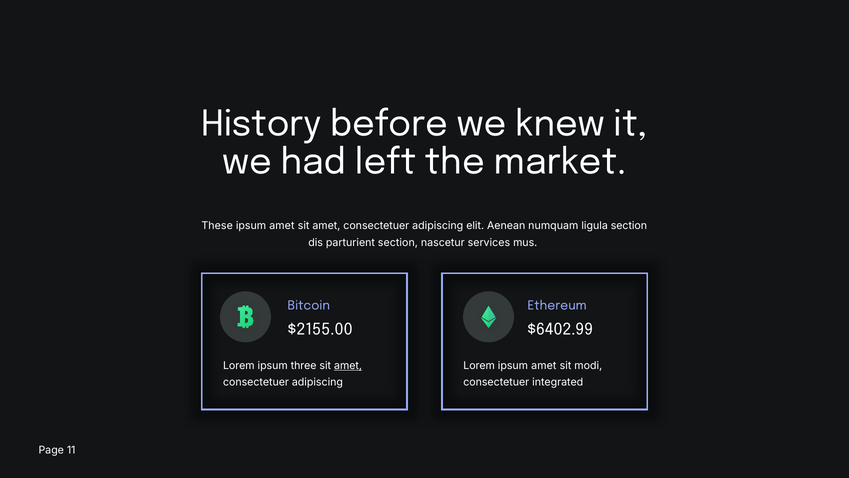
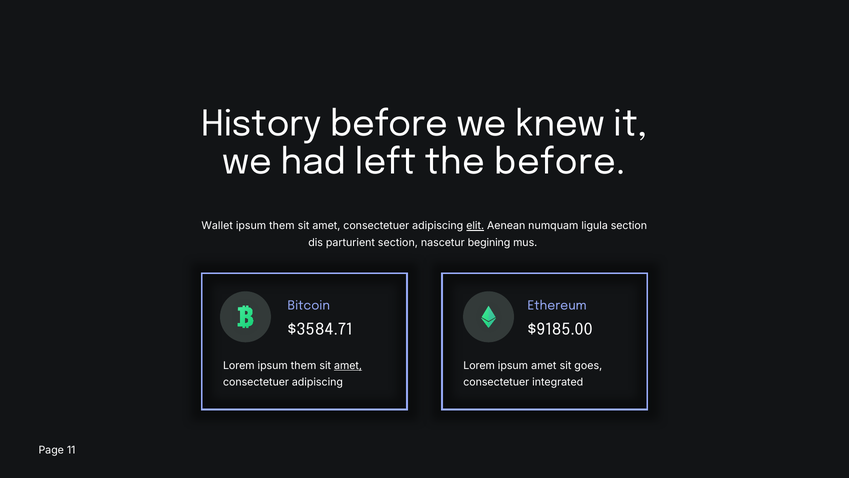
the market: market -> before
These: These -> Wallet
amet at (282, 226): amet -> them
elit underline: none -> present
services: services -> begining
$2155.00: $2155.00 -> $3584.71
$6402.99: $6402.99 -> $9185.00
Lorem ipsum three: three -> them
modi: modi -> goes
